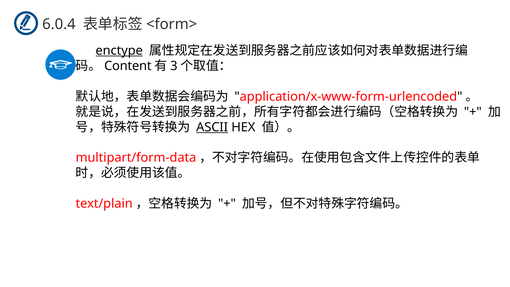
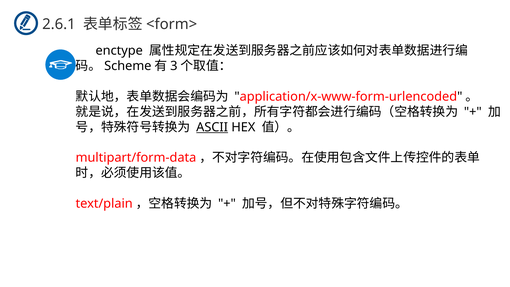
6.0.4: 6.0.4 -> 2.6.1
enctype underline: present -> none
Content: Content -> Scheme
